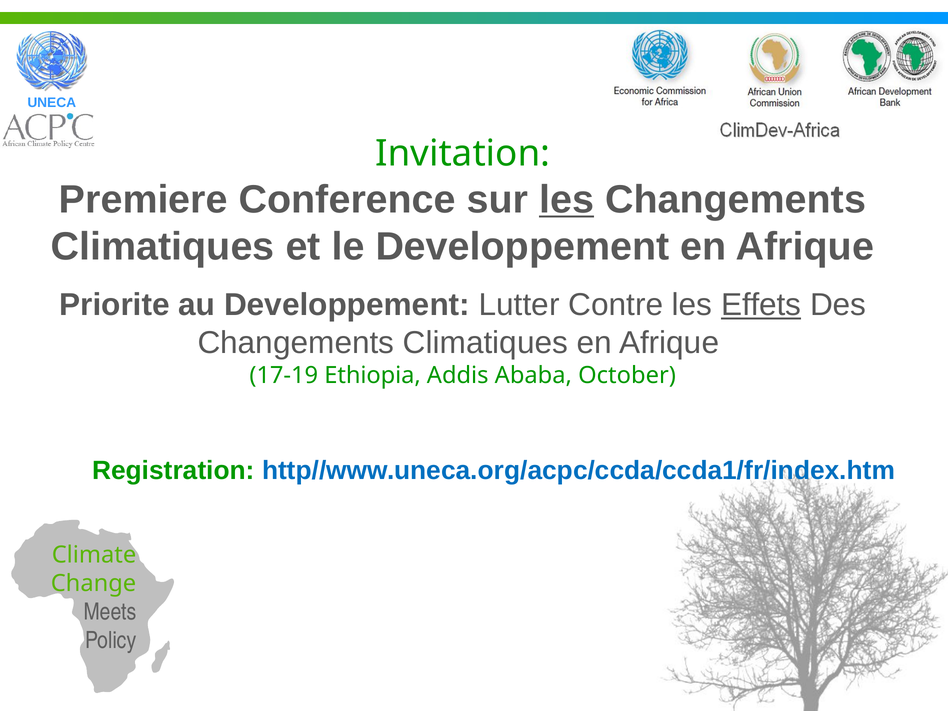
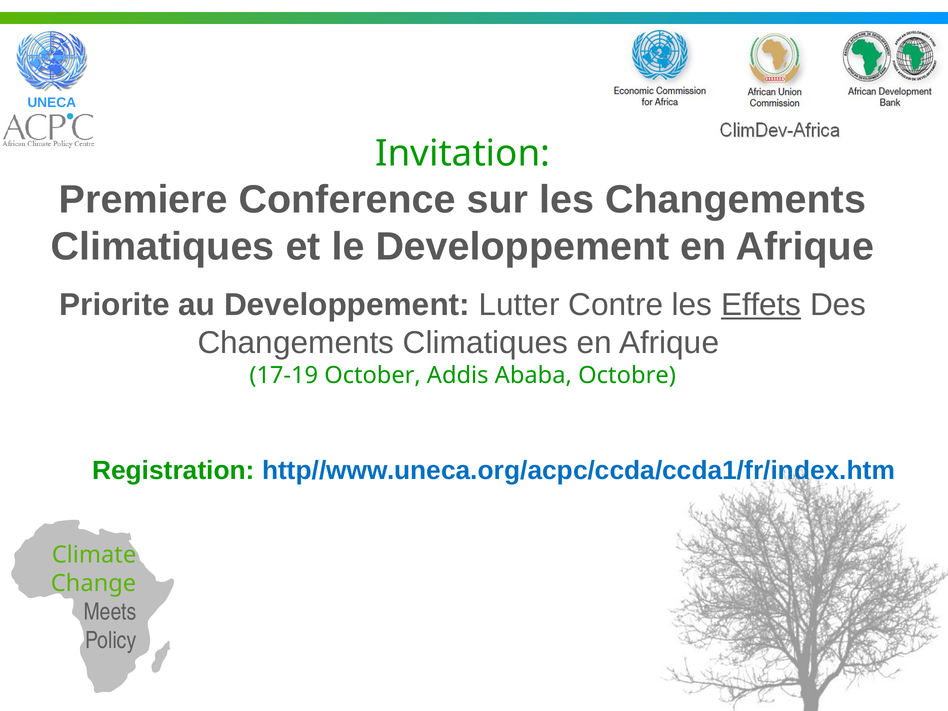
les at (567, 200) underline: present -> none
Ethiopia: Ethiopia -> October
October: October -> Octobre
